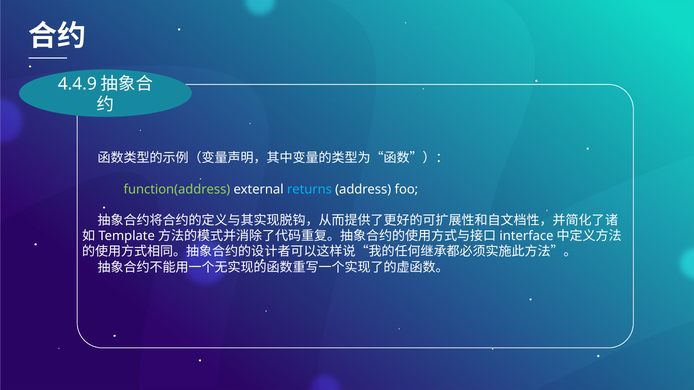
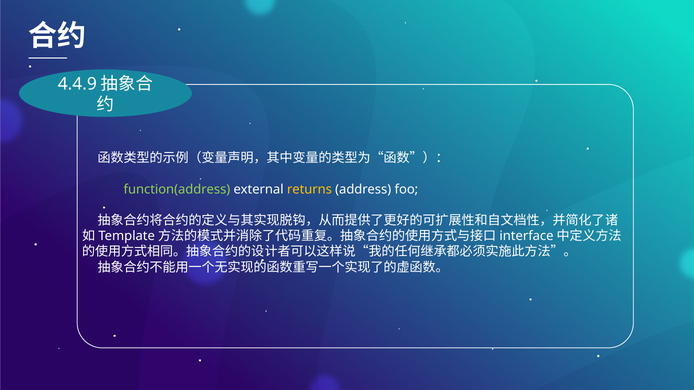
returns colour: light blue -> yellow
